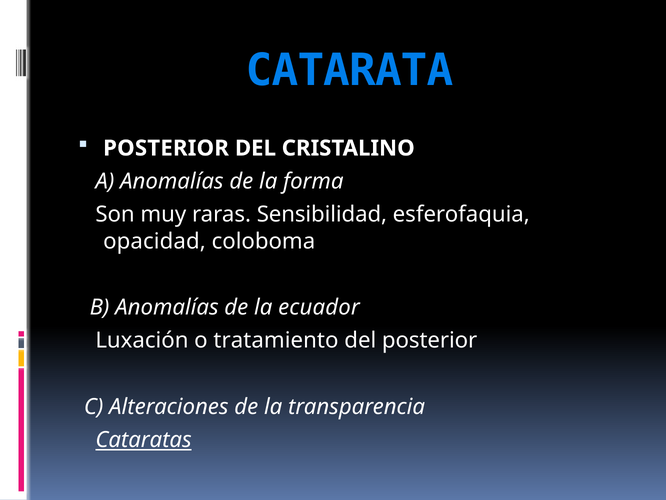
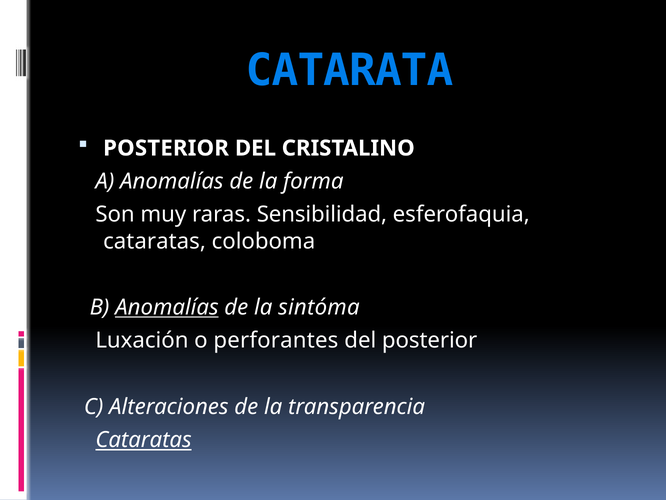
opacidad at (154, 241): opacidad -> cataratas
Anomalías at (167, 307) underline: none -> present
ecuador: ecuador -> sintóma
tratamiento: tratamiento -> perforantes
